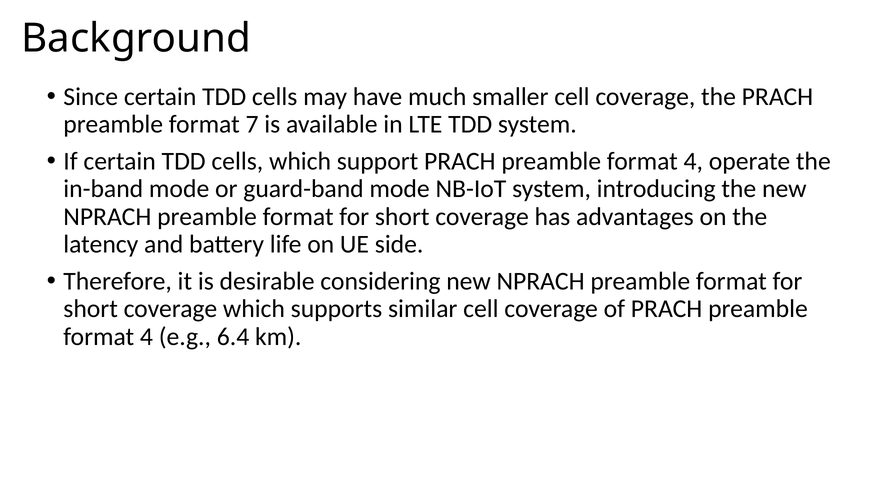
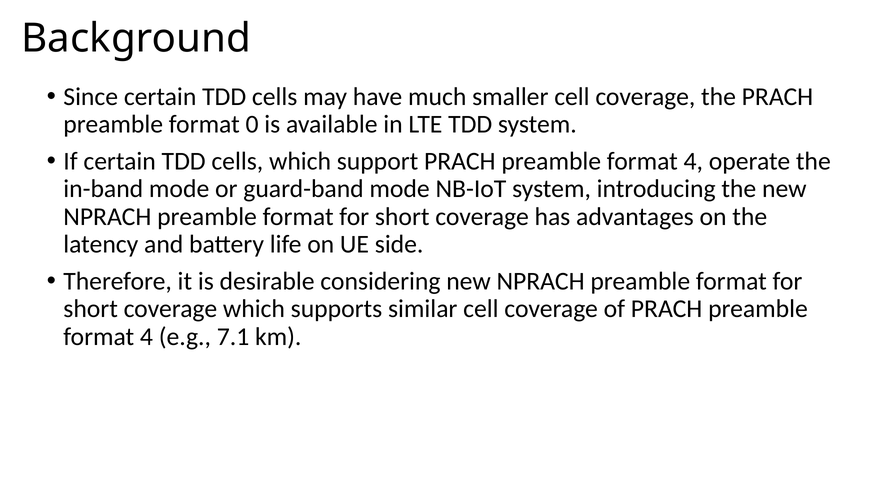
7: 7 -> 0
6.4: 6.4 -> 7.1
